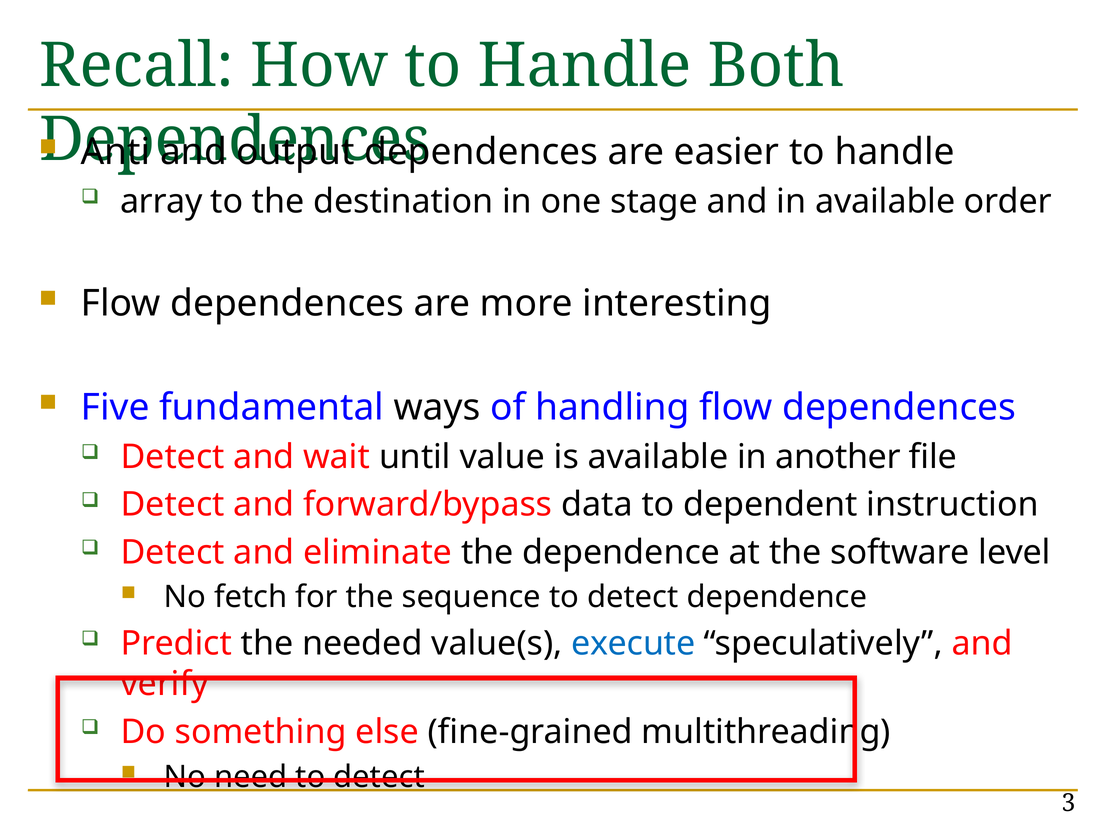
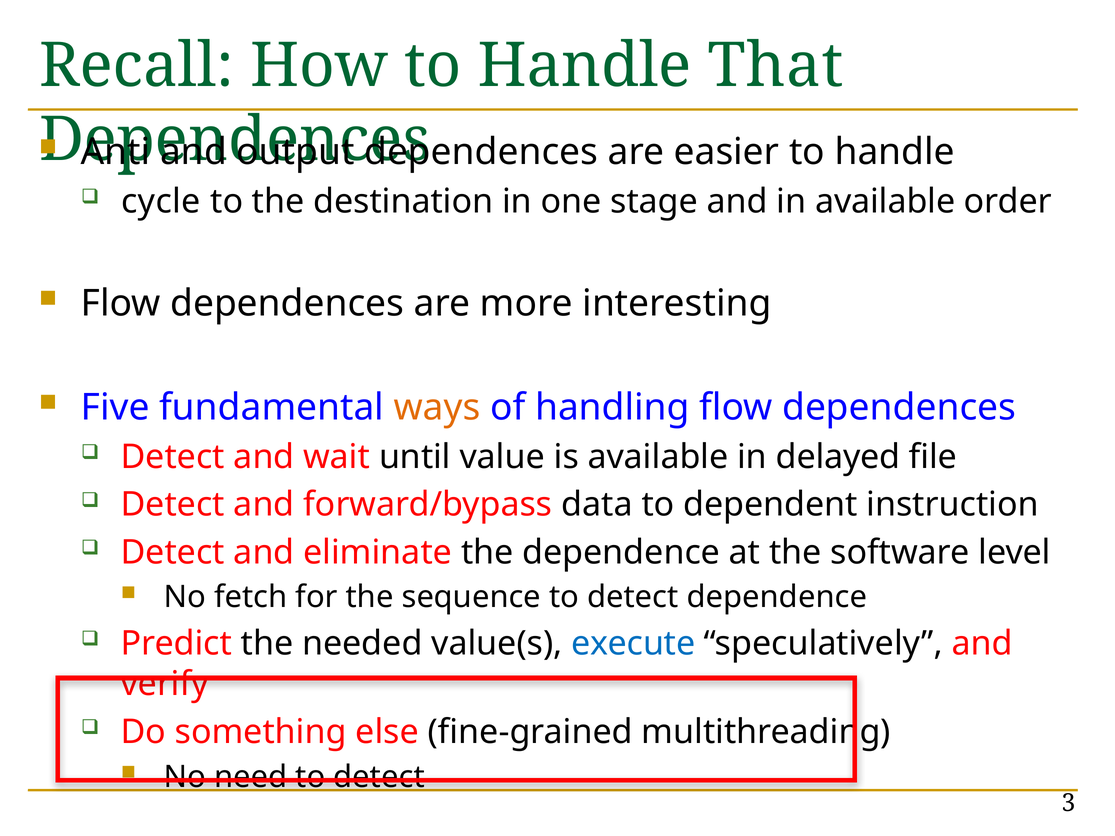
Both: Both -> That
array: array -> cycle
ways colour: black -> orange
another: another -> delayed
